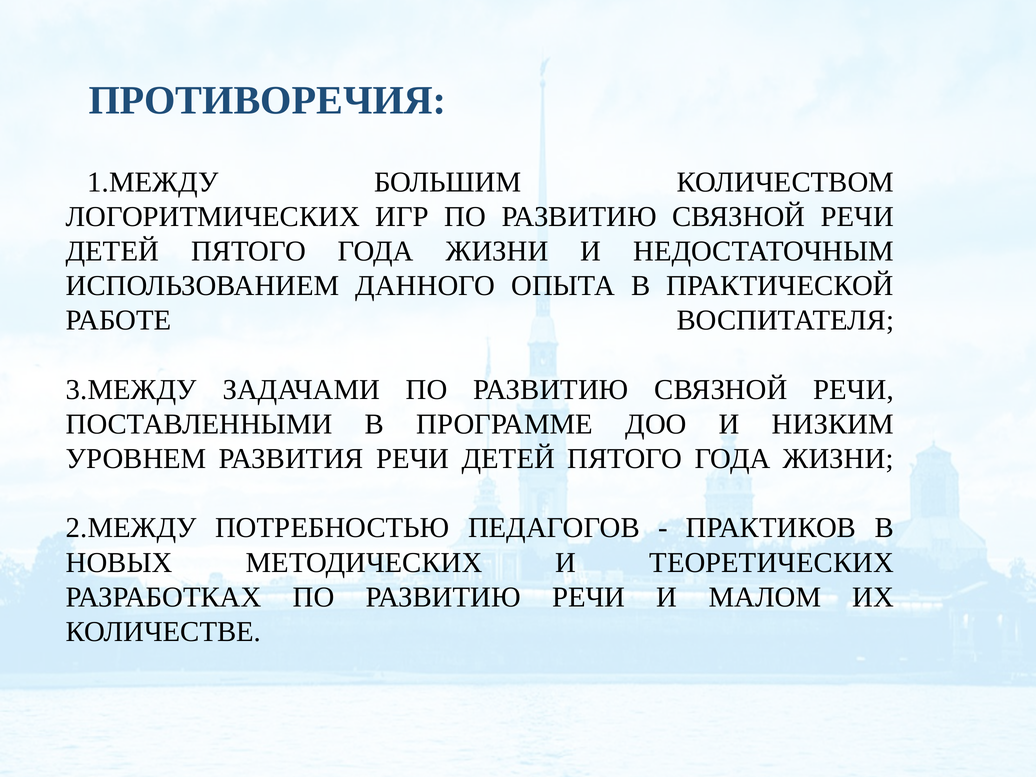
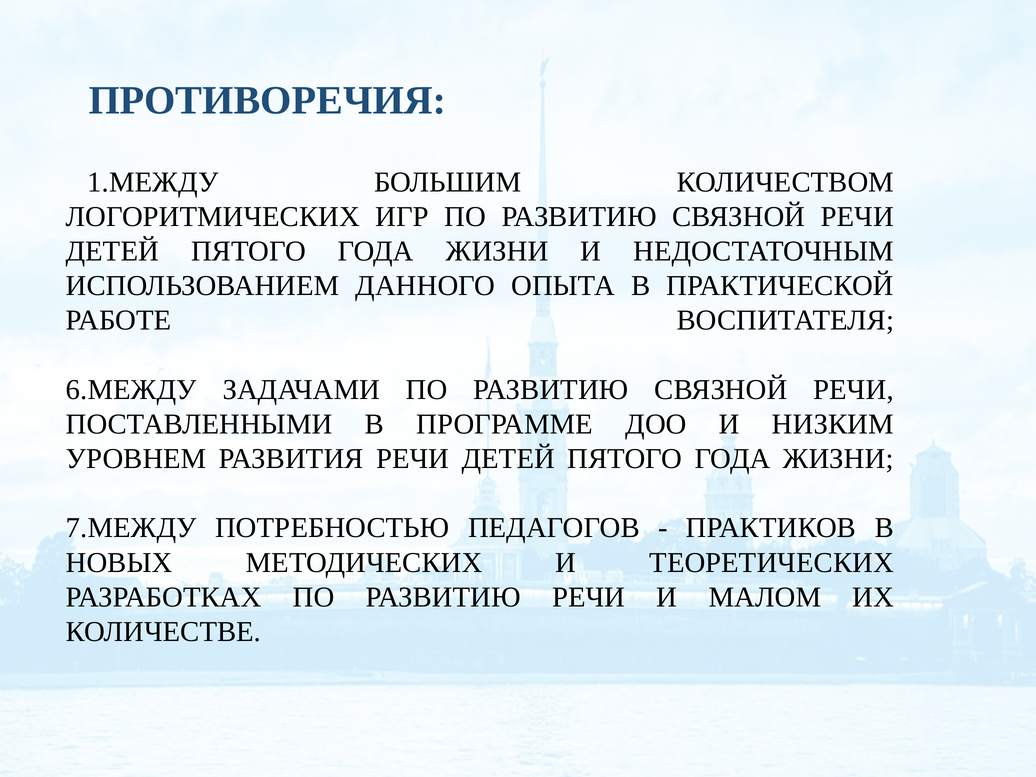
3.МЕЖДУ: 3.МЕЖДУ -> 6.МЕЖДУ
2.МЕЖДУ: 2.МЕЖДУ -> 7.МЕЖДУ
